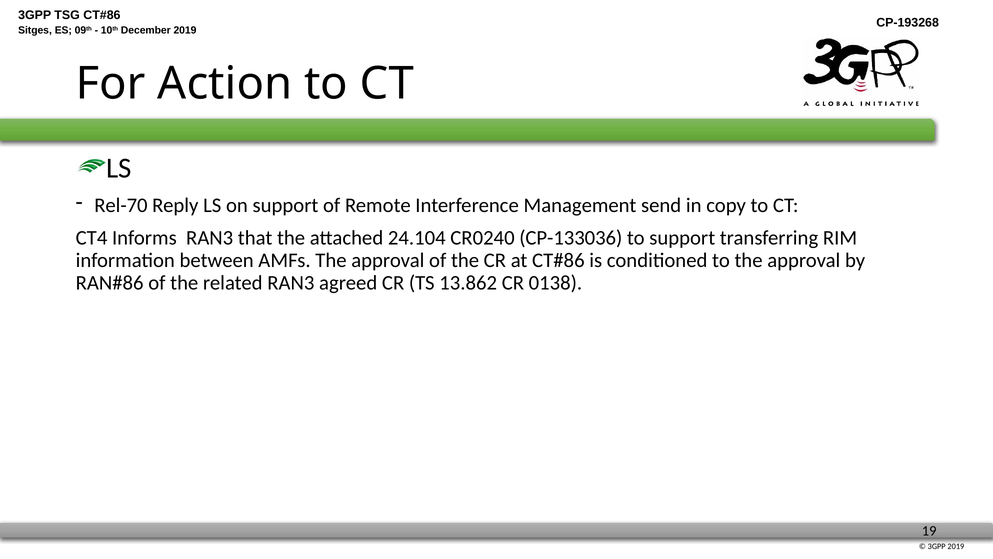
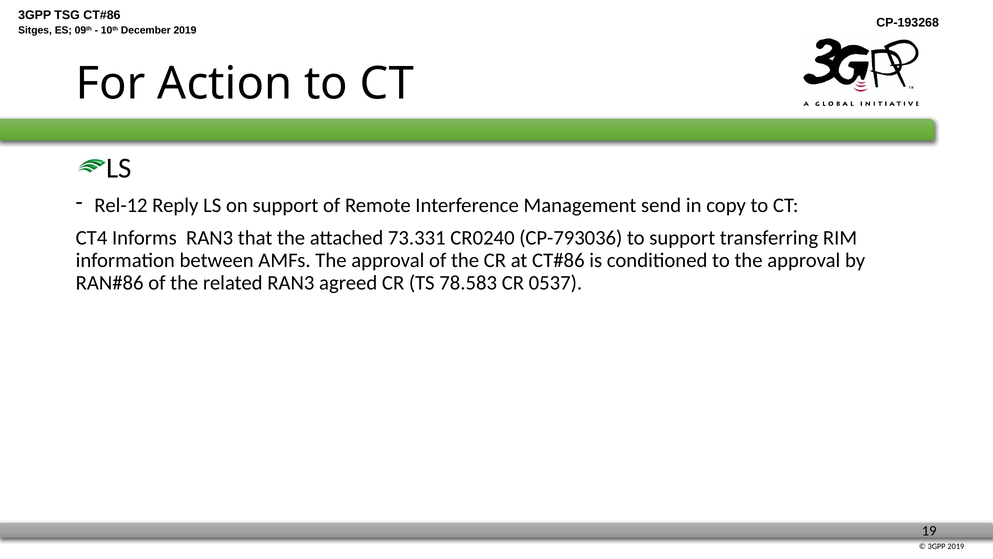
Rel-70: Rel-70 -> Rel-12
24.104: 24.104 -> 73.331
CP-133036: CP-133036 -> CP-793036
13.862: 13.862 -> 78.583
0138: 0138 -> 0537
